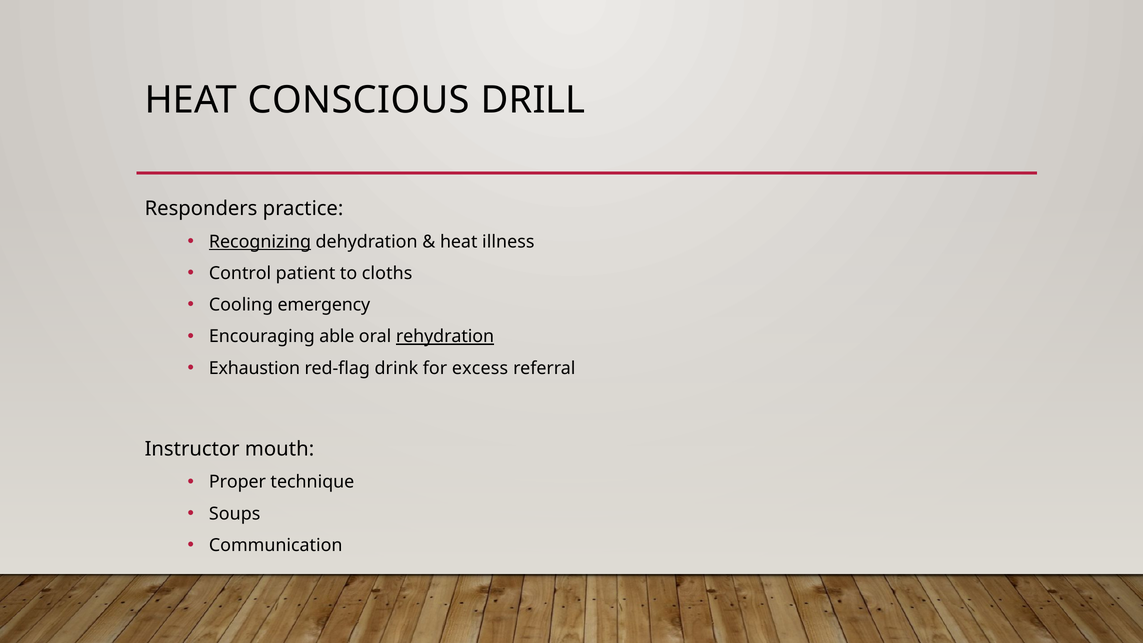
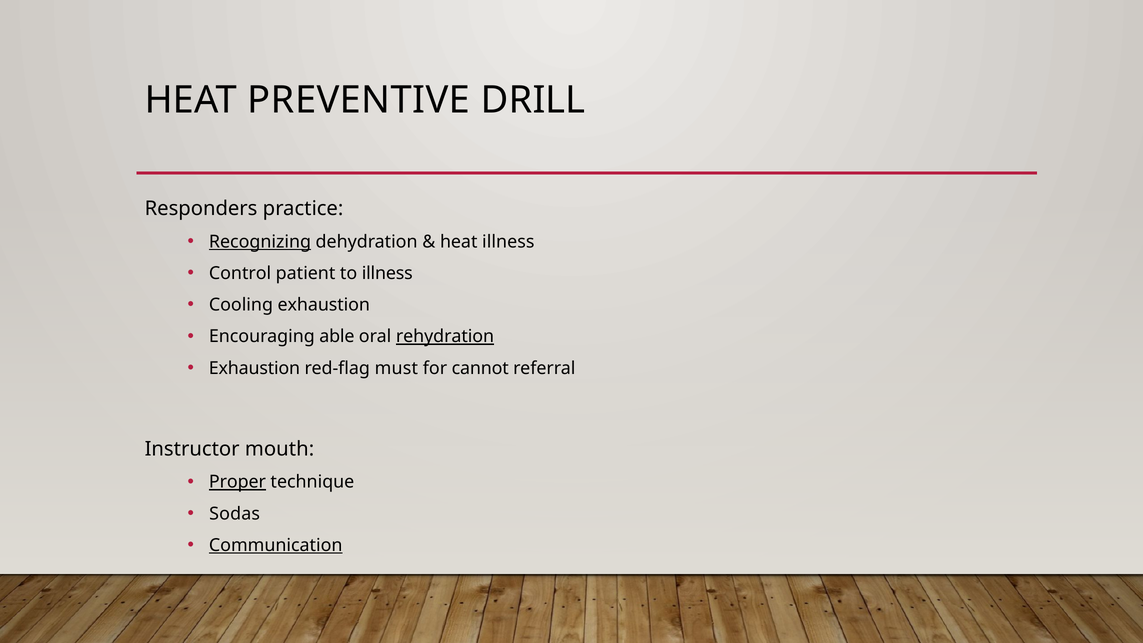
CONSCIOUS: CONSCIOUS -> PREVENTIVE
to cloths: cloths -> illness
Cooling emergency: emergency -> exhaustion
drink: drink -> must
excess: excess -> cannot
Proper underline: none -> present
Soups: Soups -> Sodas
Communication underline: none -> present
